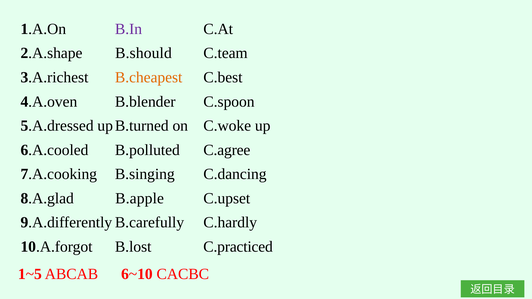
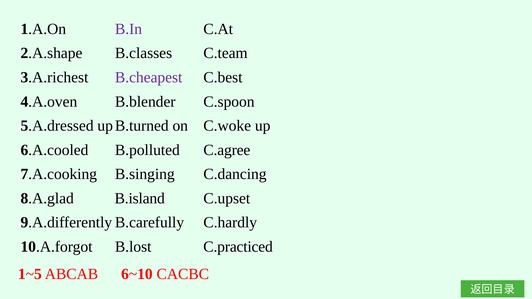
B.should: B.should -> B.classes
B.cheapest colour: orange -> purple
B.apple: B.apple -> B.island
